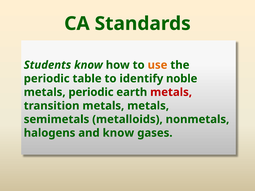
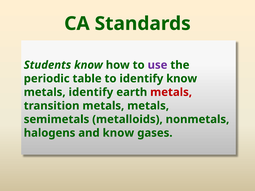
use colour: orange -> purple
identify noble: noble -> know
metals periodic: periodic -> identify
